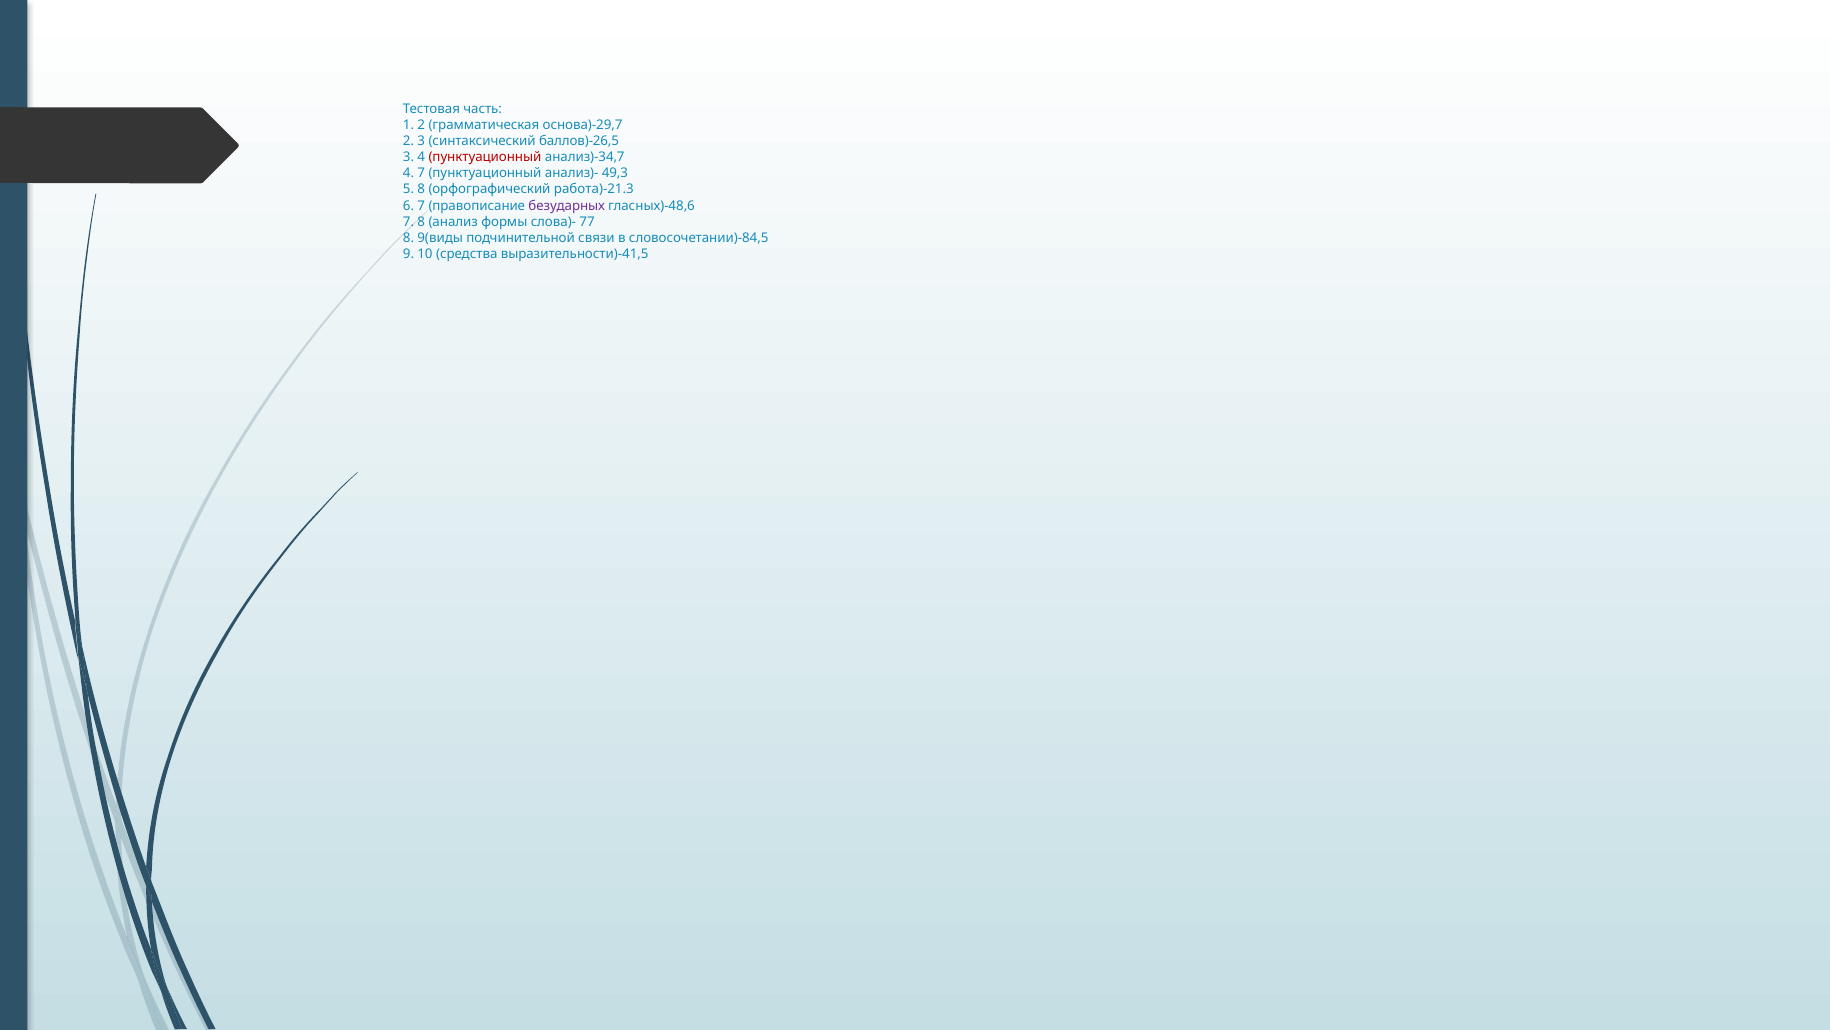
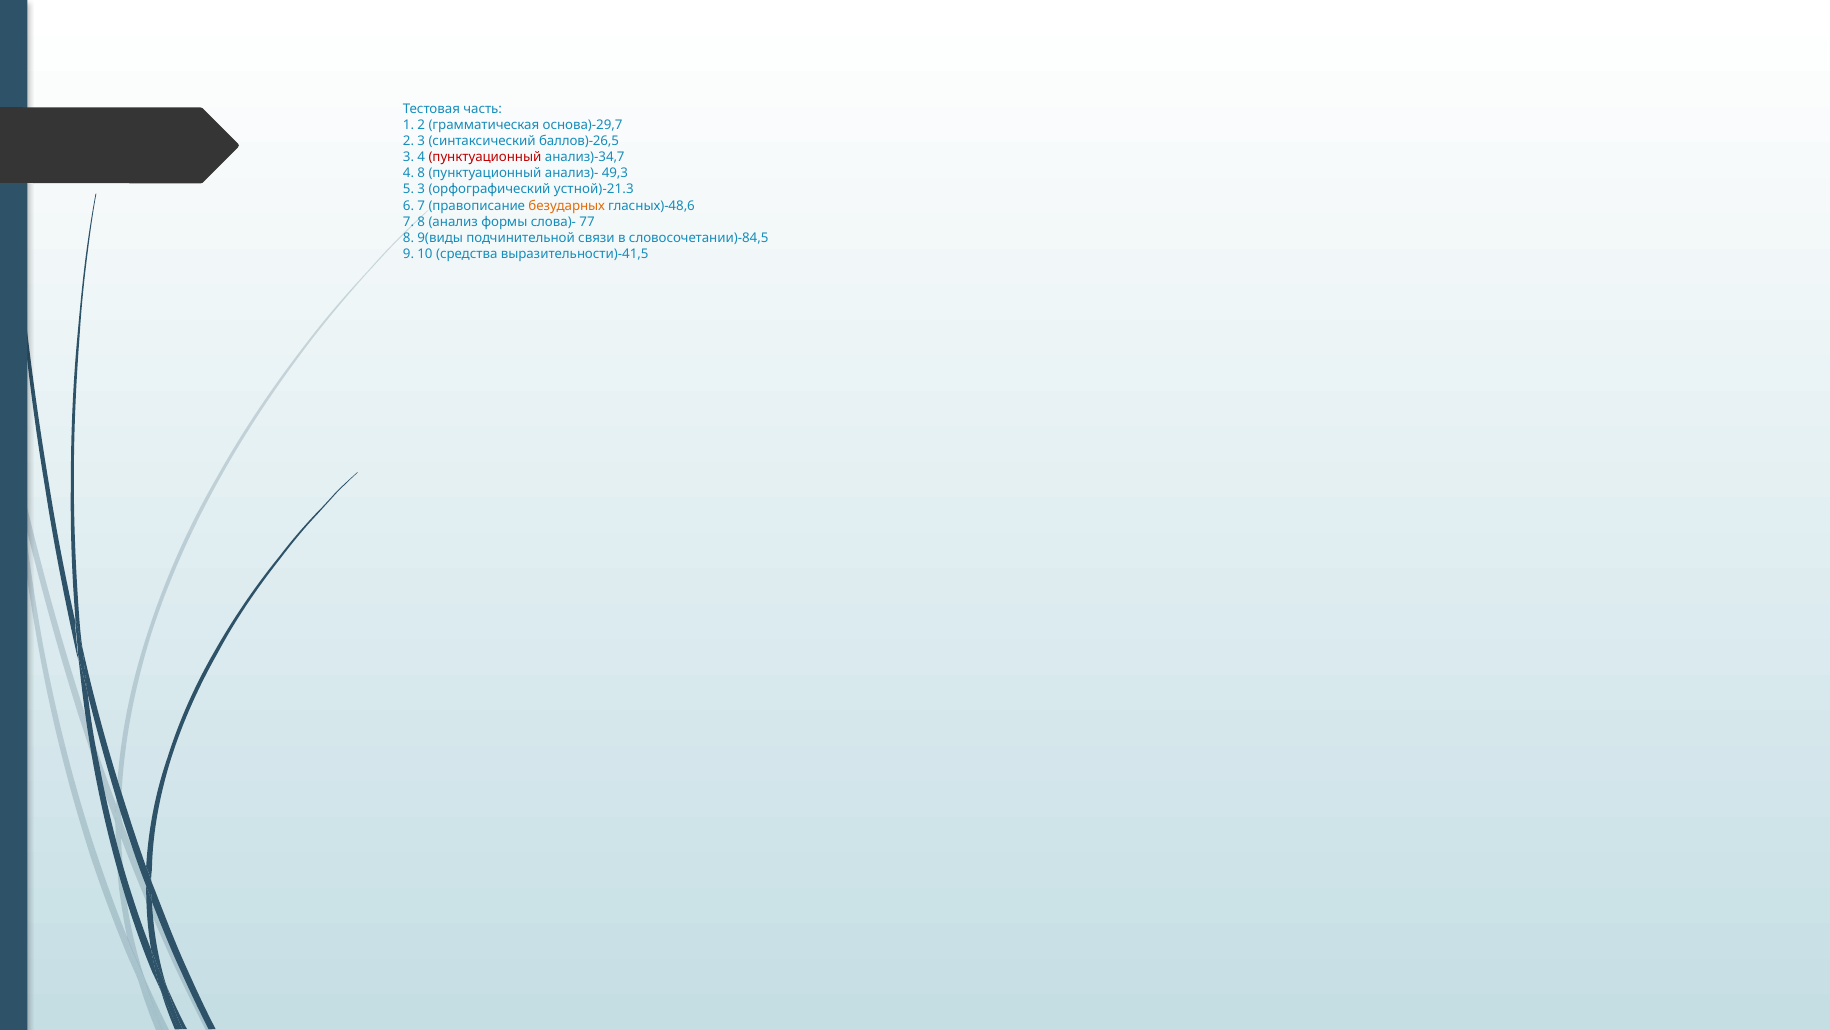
4 7: 7 -> 8
5 8: 8 -> 3
работа)-21.3: работа)-21.3 -> устной)-21.3
безударных colour: purple -> orange
